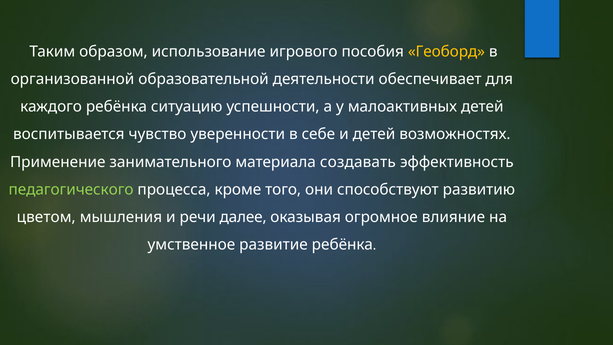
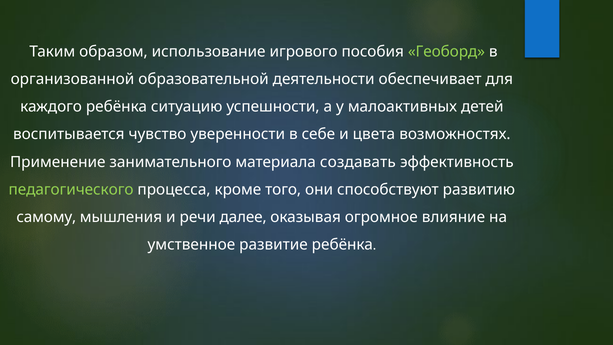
Геоборд colour: yellow -> light green
и детей: детей -> цвета
цветом: цветом -> самому
